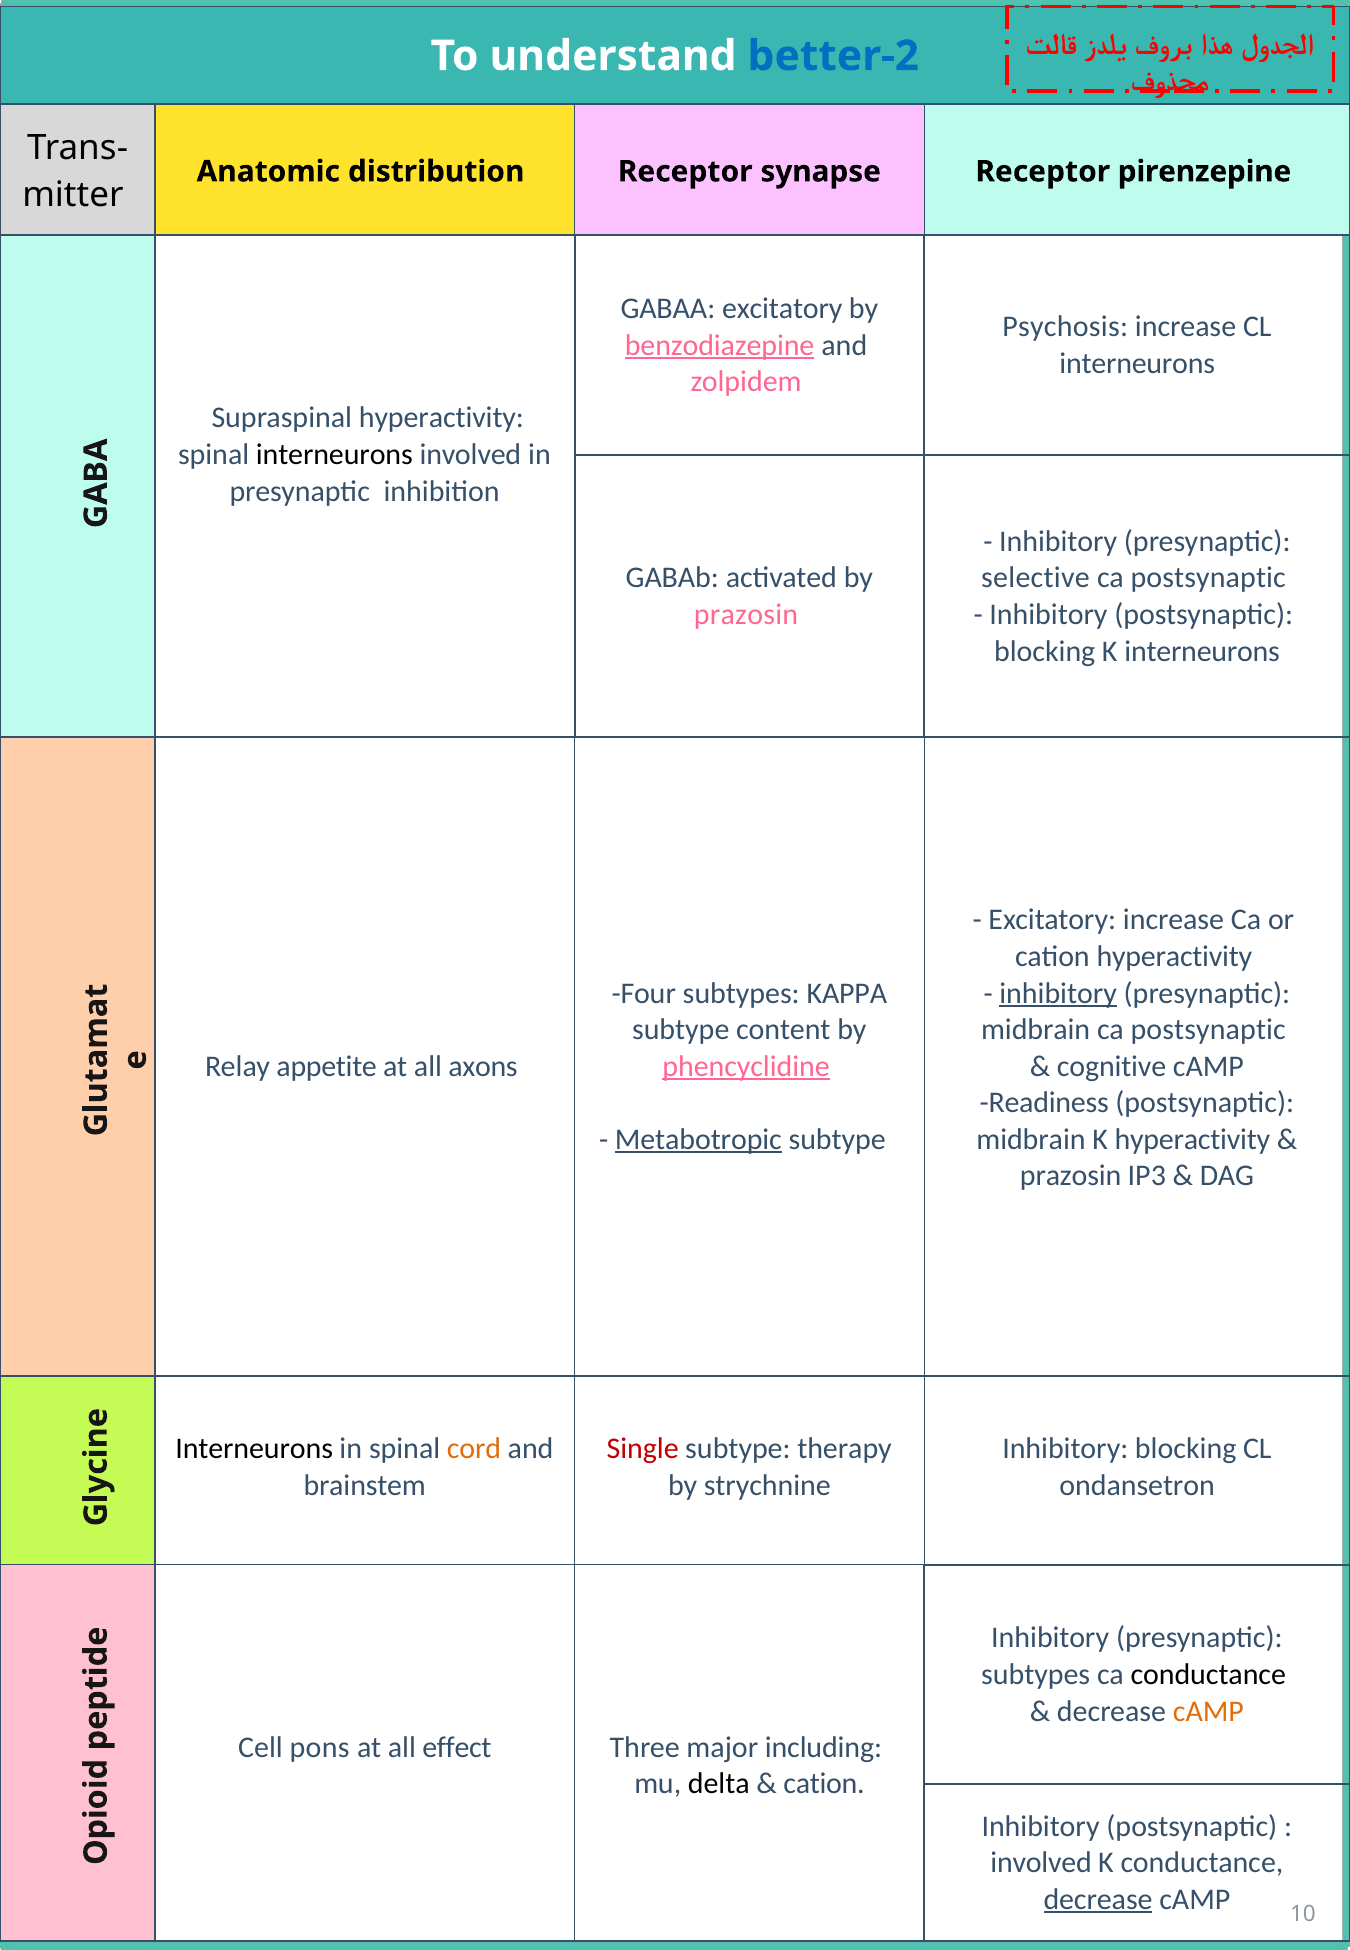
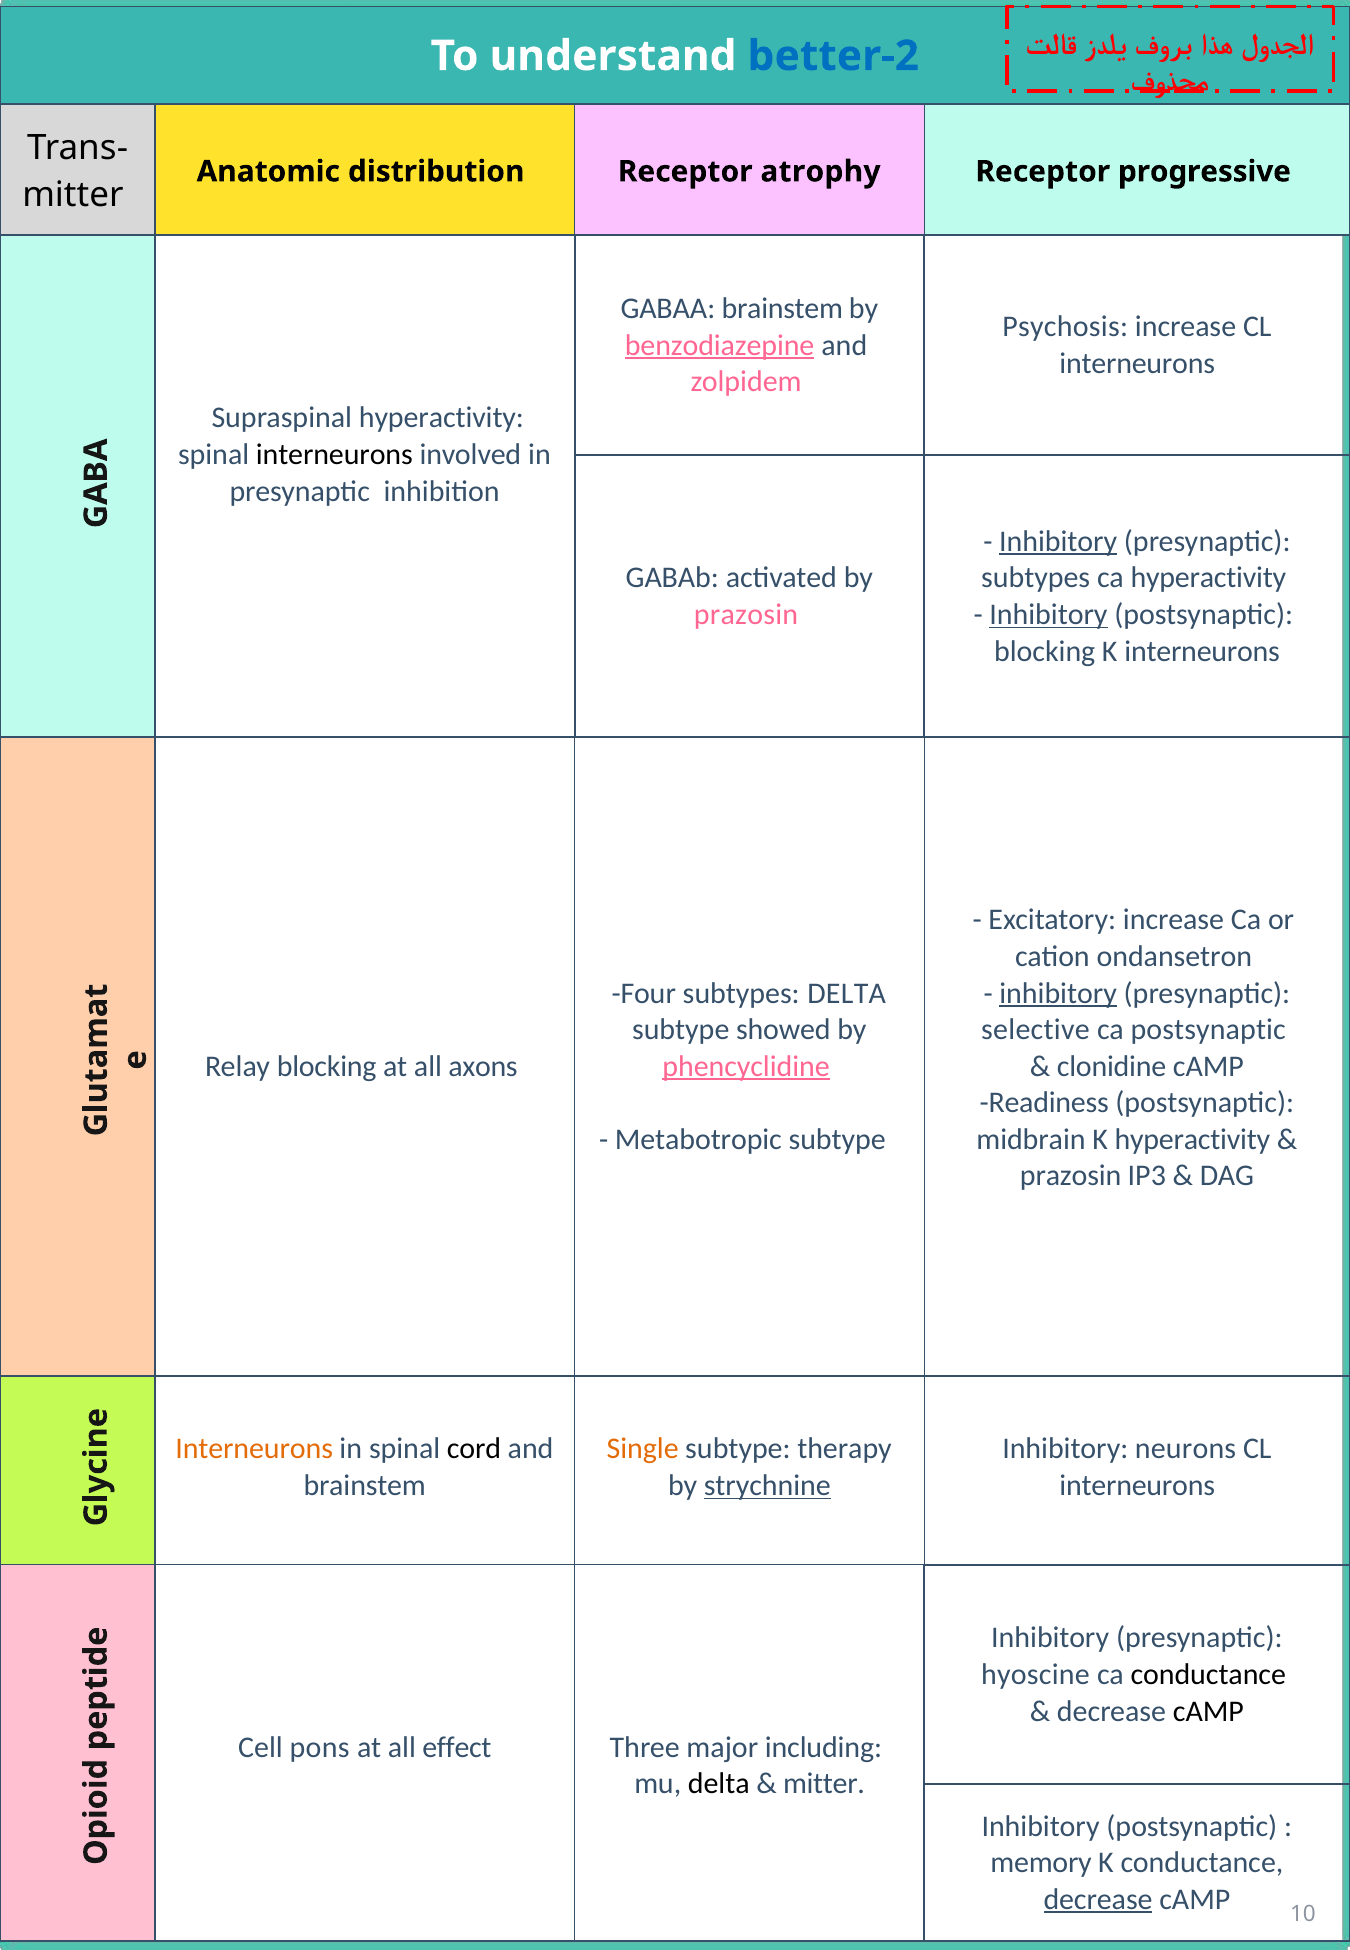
synapse: synapse -> atrophy
pirenzepine: pirenzepine -> progressive
GABAA excitatory: excitatory -> brainstem
Inhibitory at (1058, 541) underline: none -> present
selective at (1035, 578): selective -> subtypes
postsynaptic at (1208, 578): postsynaptic -> hyperactivity
Inhibitory at (1048, 615) underline: none -> present
cation hyperactivity: hyperactivity -> ondansetron
subtypes KAPPA: KAPPA -> DELTA
content: content -> showed
midbrain at (1036, 1030): midbrain -> selective
Relay appetite: appetite -> blocking
cognitive: cognitive -> clonidine
Metabotropic underline: present -> none
Interneurons at (254, 1449) colour: black -> orange
cord colour: orange -> black
Single colour: red -> orange
Inhibitory blocking: blocking -> neurons
strychnine underline: none -> present
ondansetron at (1137, 1486): ondansetron -> interneurons
subtypes at (1036, 1675): subtypes -> hyoscine
cAMP at (1208, 1711) colour: orange -> black
cation at (824, 1784): cation -> mitter
involved at (1041, 1863): involved -> memory
